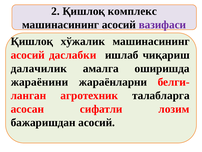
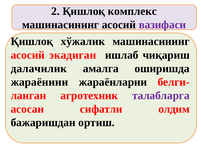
даслабки: даслабки -> экадиган
талабларга colour: black -> purple
лозим: лозим -> олдим
бажаришдан асосий: асосий -> ортиш
